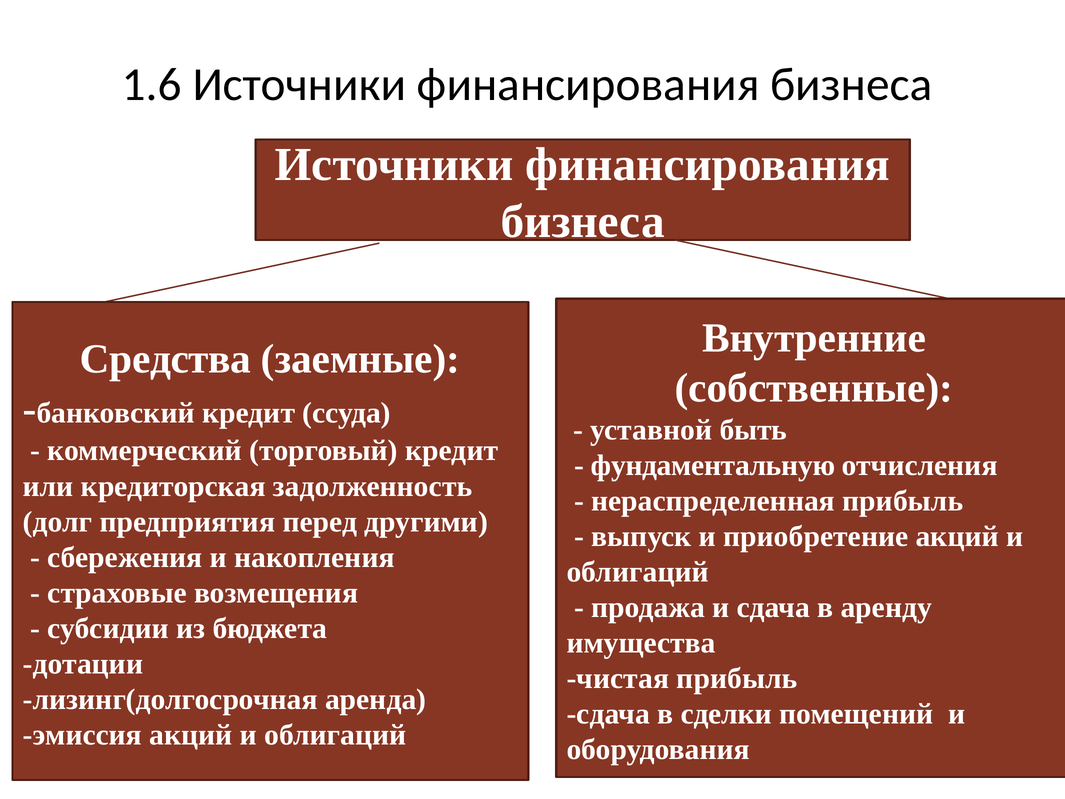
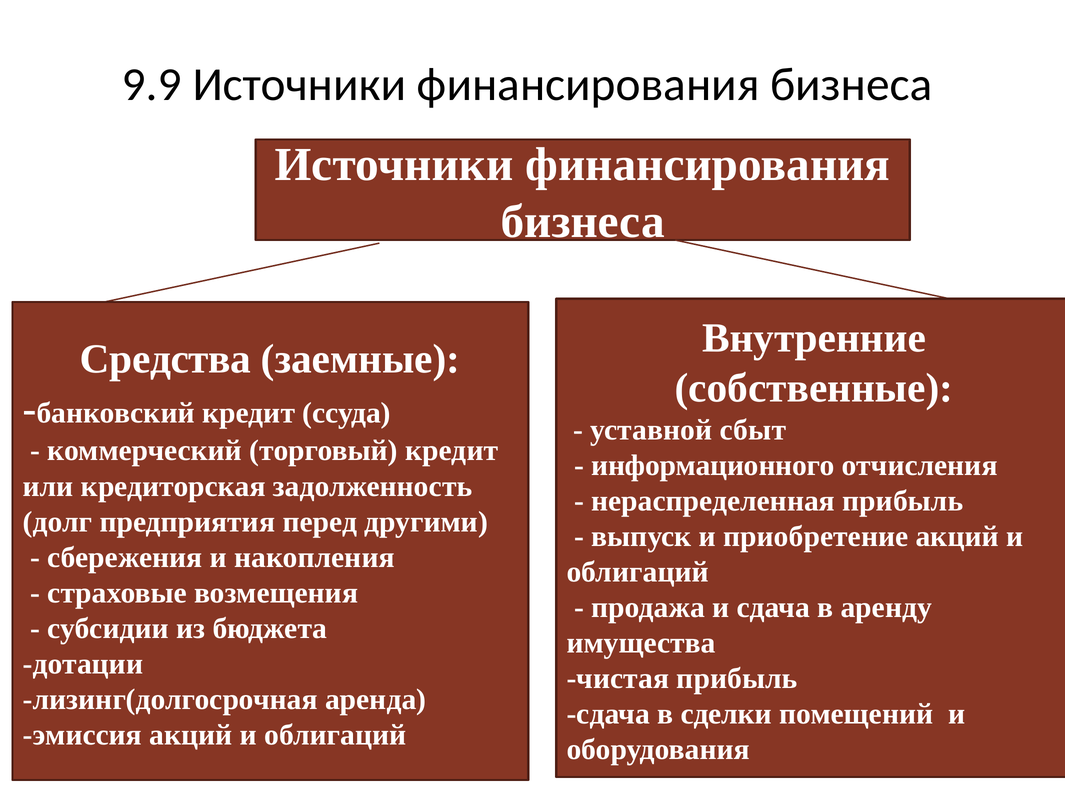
1.6: 1.6 -> 9.9
быть: быть -> сбыт
фундаментальную: фундаментальную -> информационного
